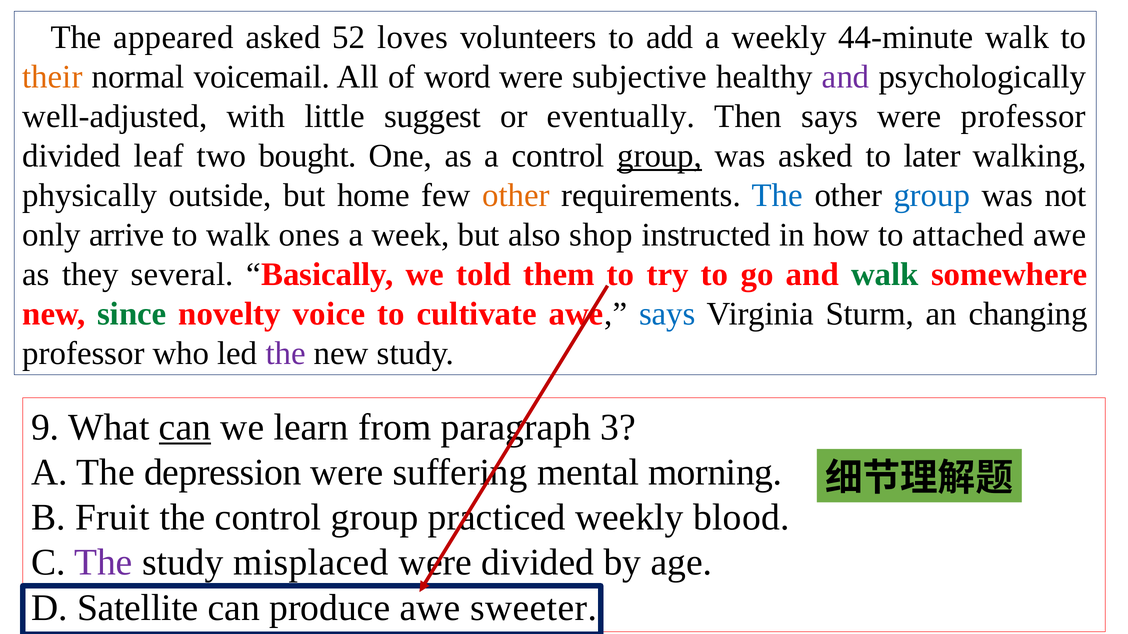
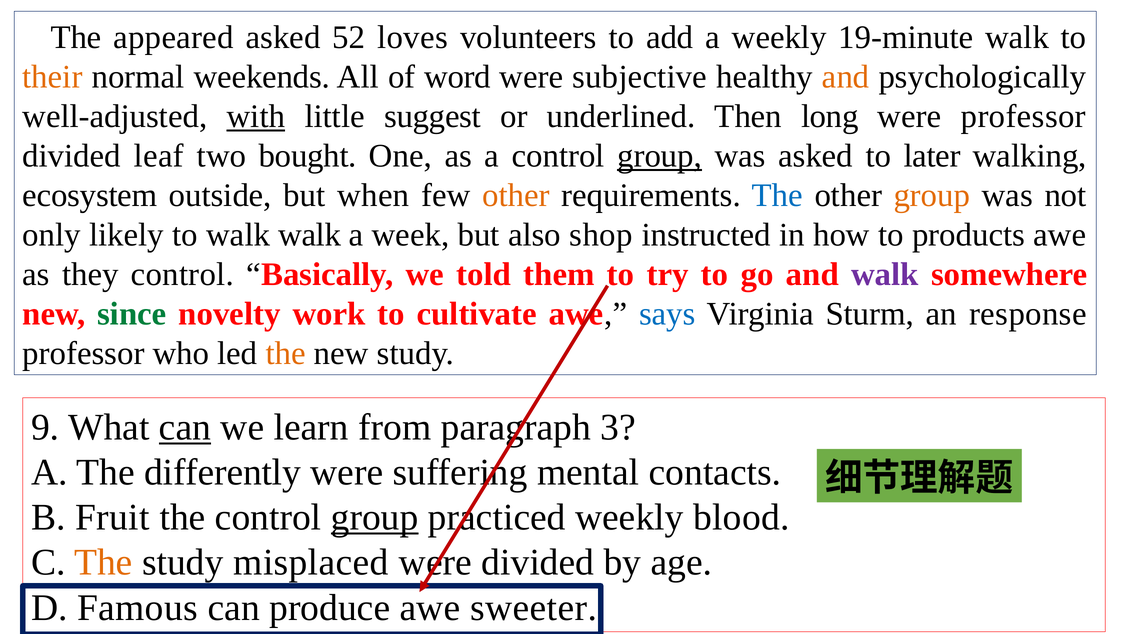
44-minute: 44-minute -> 19-minute
voicemail: voicemail -> weekends
and at (846, 77) colour: purple -> orange
with underline: none -> present
eventually: eventually -> underlined
Then says: says -> long
physically: physically -> ecosystem
home: home -> when
group at (932, 195) colour: blue -> orange
arrive: arrive -> likely
walk ones: ones -> walk
attached: attached -> products
they several: several -> control
walk at (885, 274) colour: green -> purple
voice: voice -> work
changing: changing -> response
the at (286, 353) colour: purple -> orange
depression: depression -> differently
morning: morning -> contacts
group at (375, 518) underline: none -> present
The at (103, 563) colour: purple -> orange
Satellite: Satellite -> Famous
